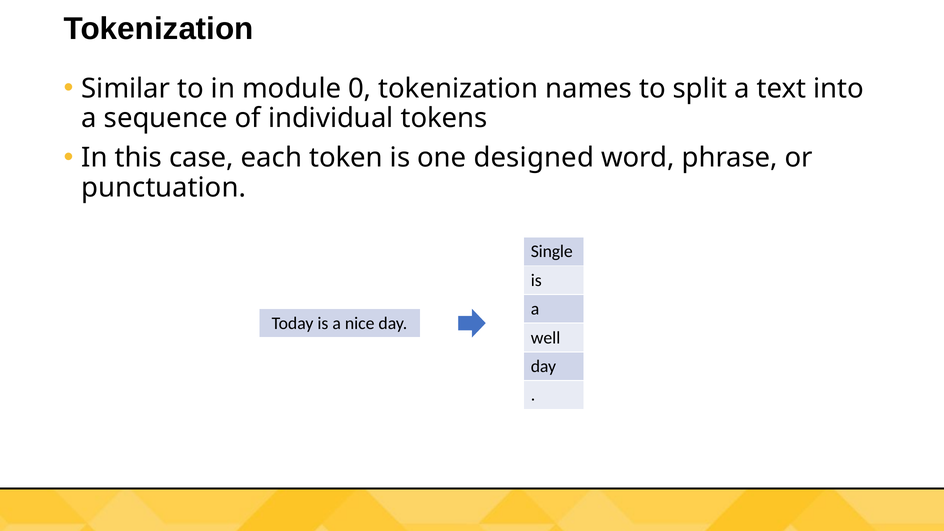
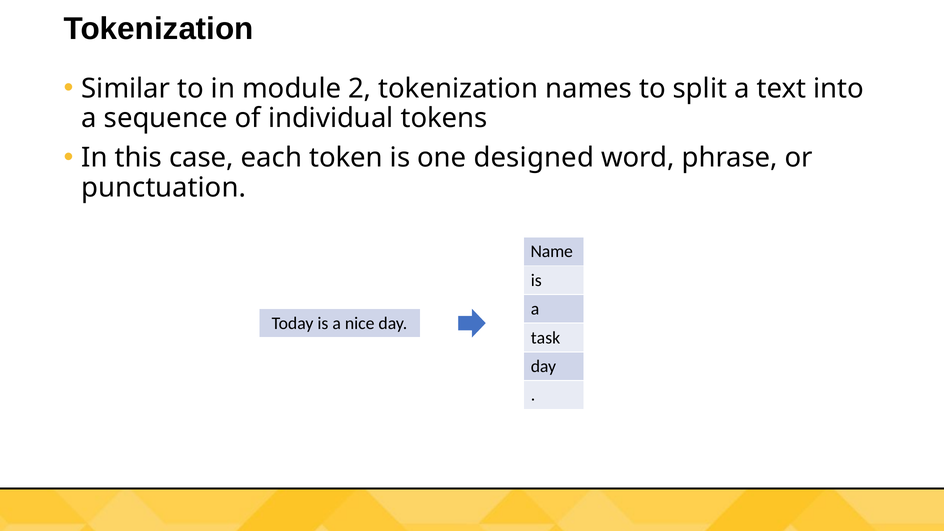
0: 0 -> 2
Single: Single -> Name
well: well -> task
